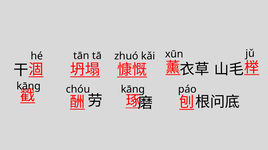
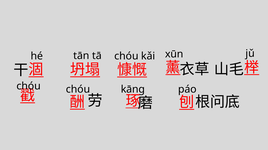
tā zhuó: zhuó -> chóu
kāng at (29, 87): kāng -> chóu
